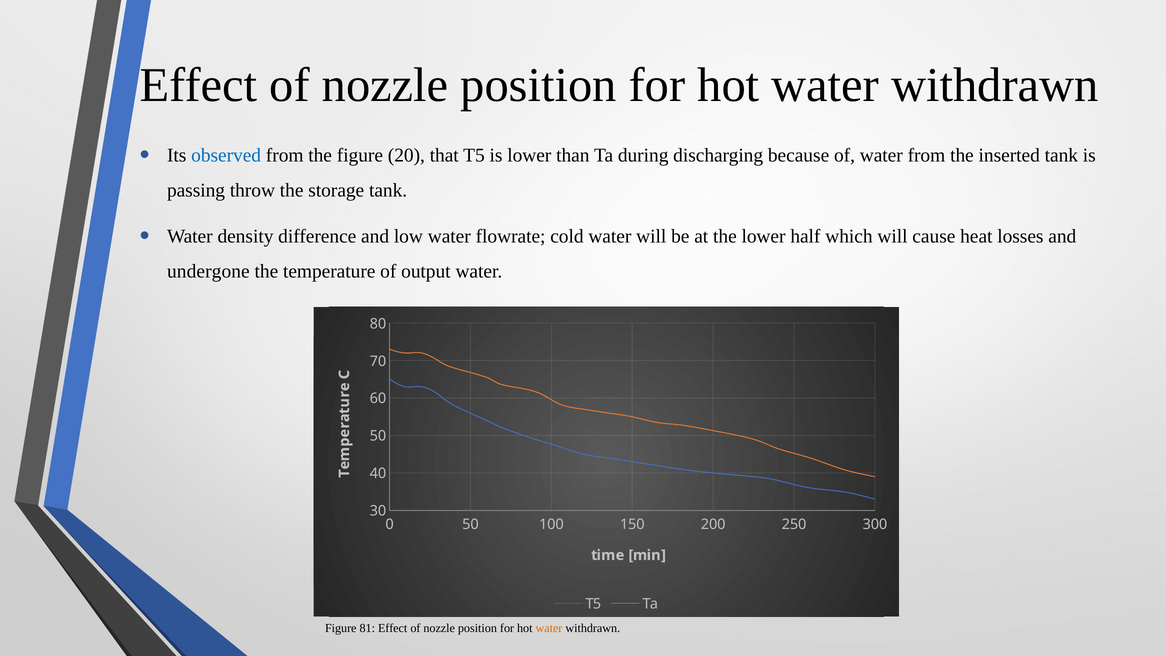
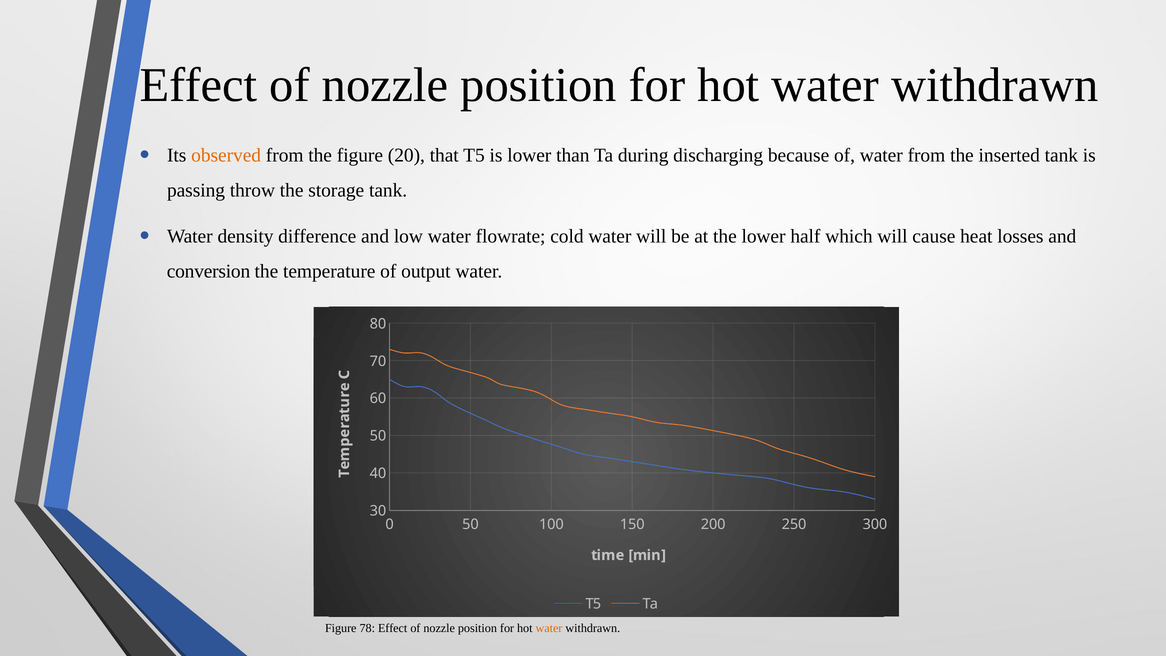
observed colour: blue -> orange
undergone: undergone -> conversion
81: 81 -> 78
